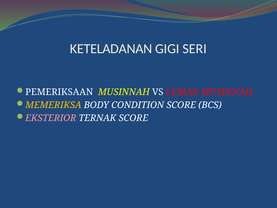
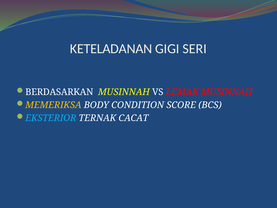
PEMERIKSAAN: PEMERIKSAAN -> BERDASARKAN
EKSTERIOR colour: pink -> light blue
TERNAK SCORE: SCORE -> CACAT
